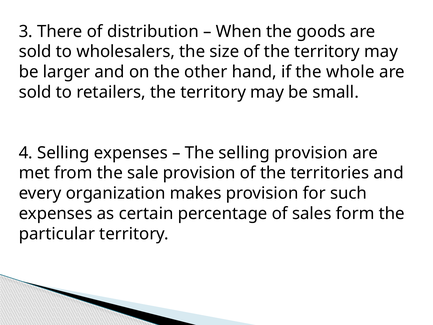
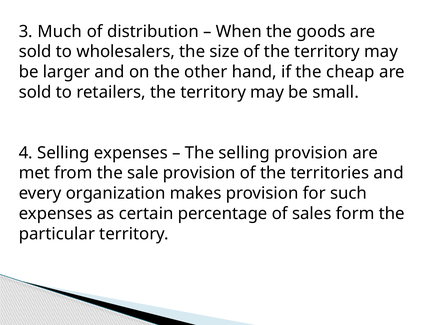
There: There -> Much
whole: whole -> cheap
